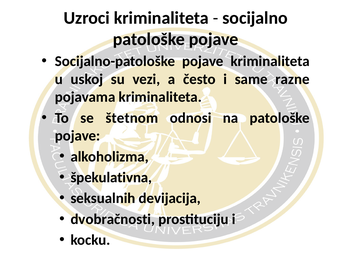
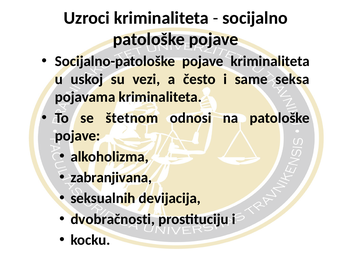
razne: razne -> seksa
špekulativna: špekulativna -> zabranjivana
